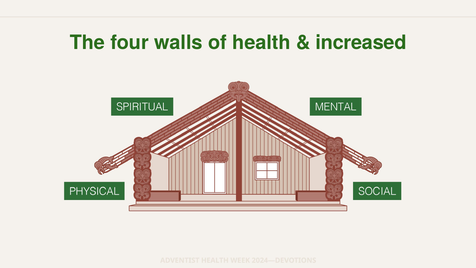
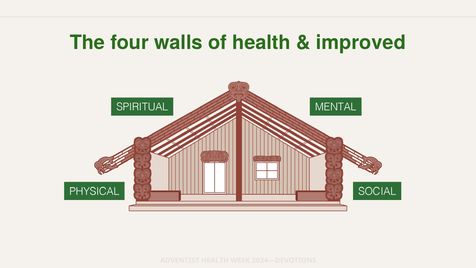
increased: increased -> improved
